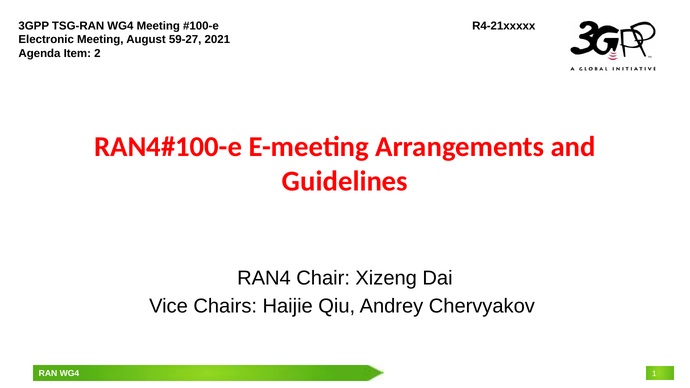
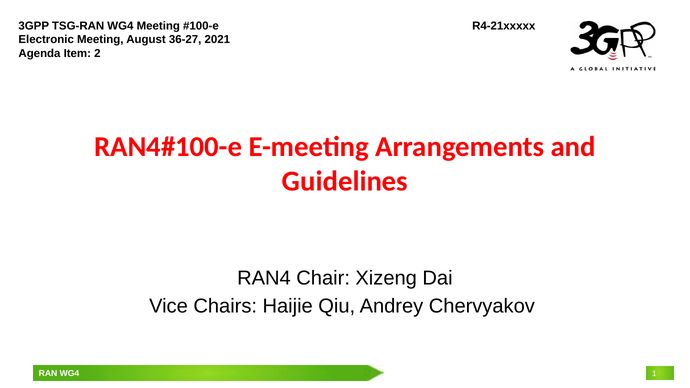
59-27: 59-27 -> 36-27
